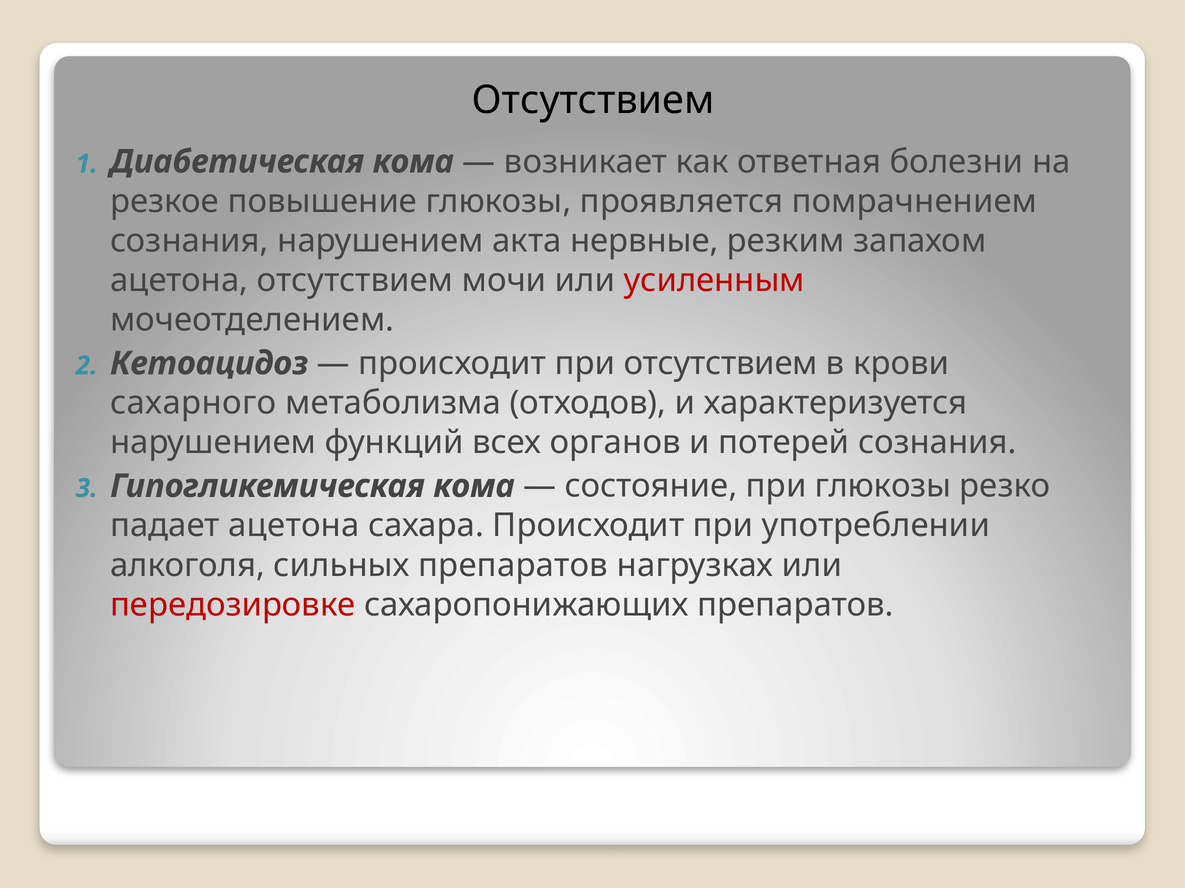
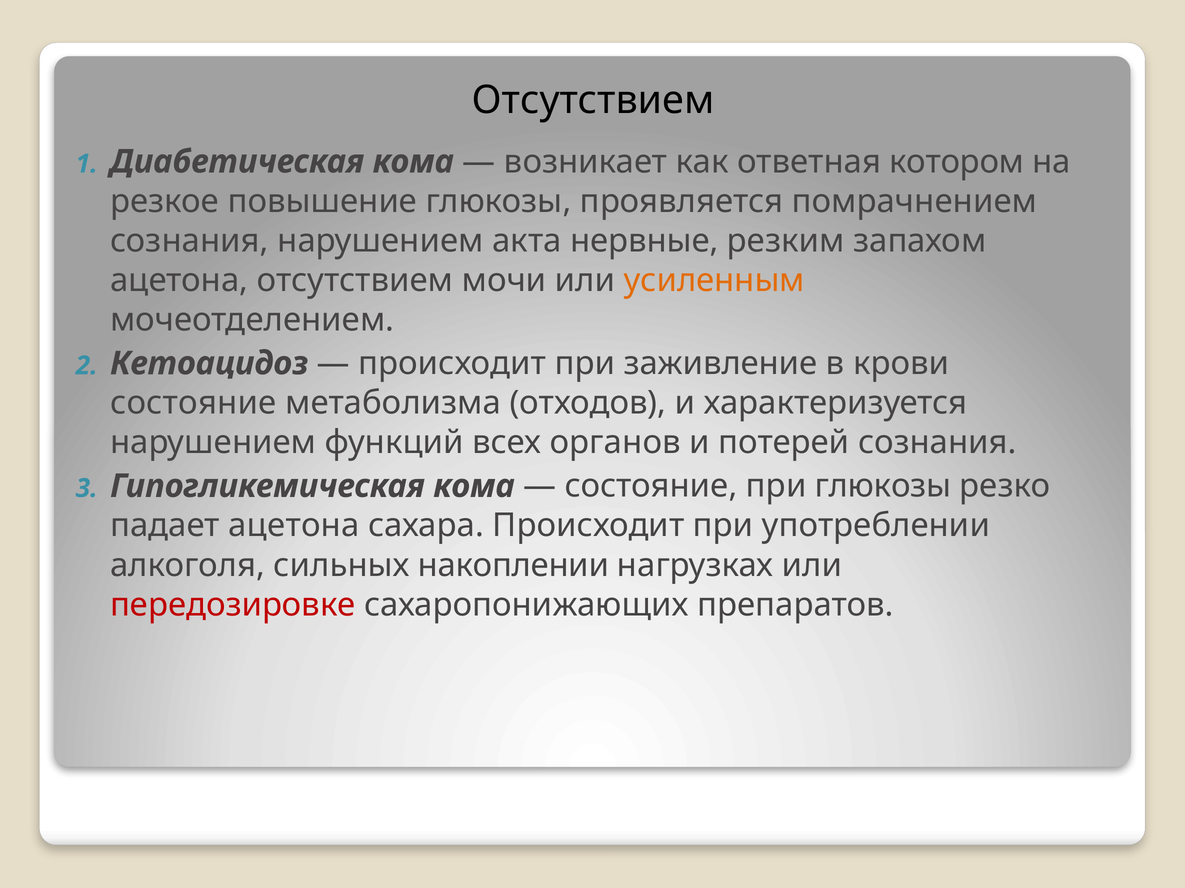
болезни: болезни -> котором
усиленным colour: red -> orange
при отсутствием: отсутствием -> заживление
сахарного at (193, 403): сахарного -> состояние
сильных препаратов: препаратов -> накоплении
